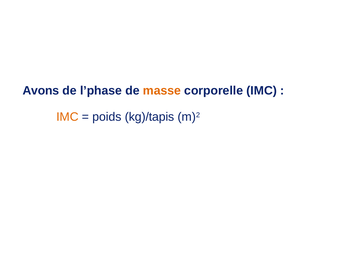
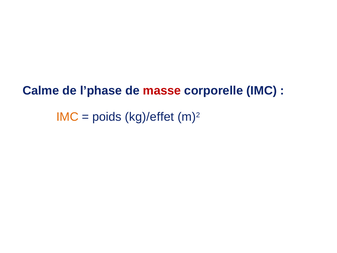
Avons: Avons -> Calme
masse colour: orange -> red
kg)/tapis: kg)/tapis -> kg)/effet
